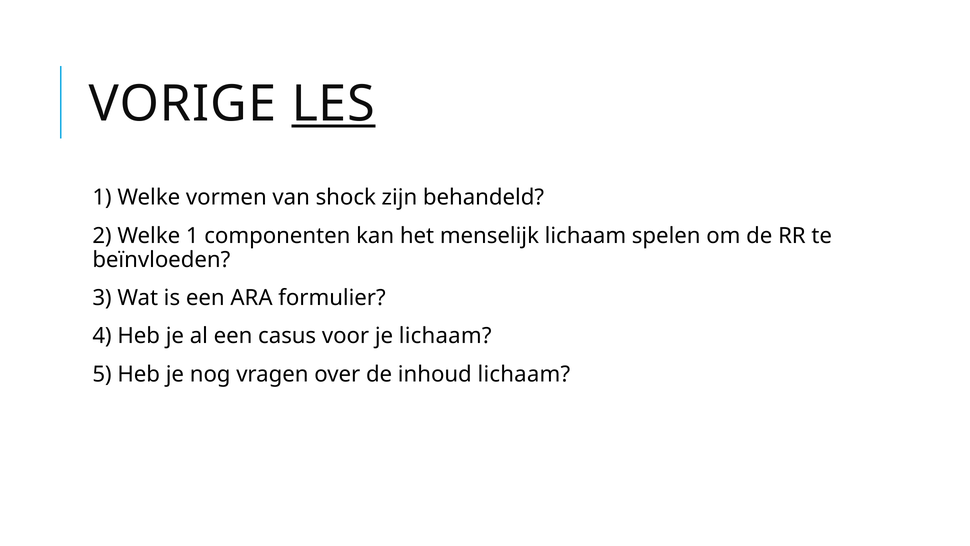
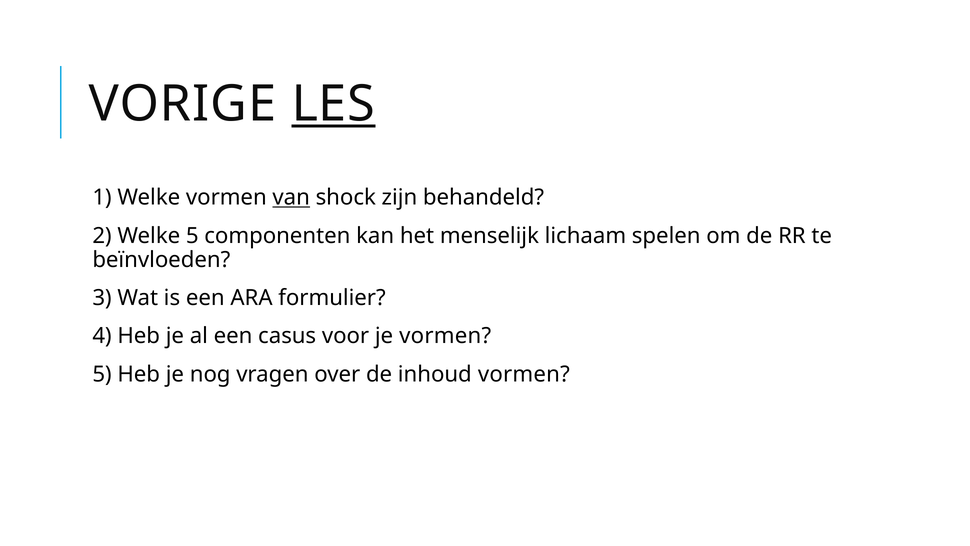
van underline: none -> present
Welke 1: 1 -> 5
je lichaam: lichaam -> vormen
inhoud lichaam: lichaam -> vormen
